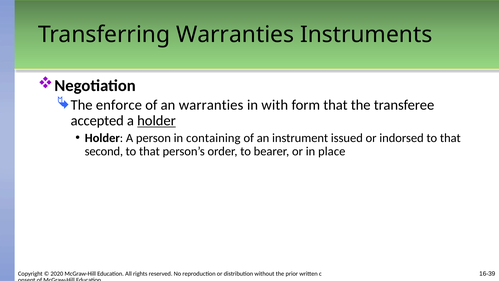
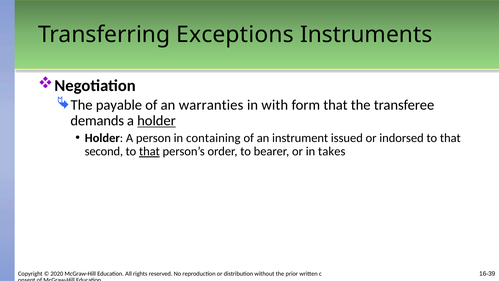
Transferring Warranties: Warranties -> Exceptions
enforce: enforce -> payable
accepted: accepted -> demands
that at (149, 151) underline: none -> present
place: place -> takes
